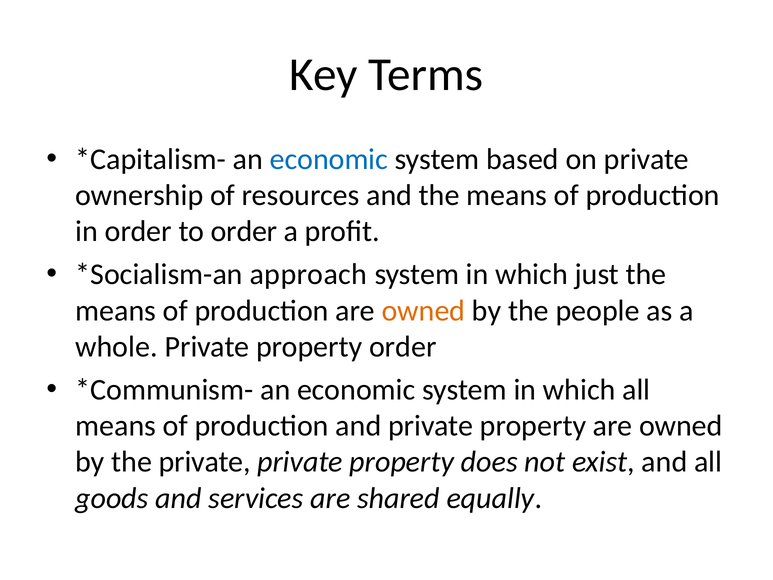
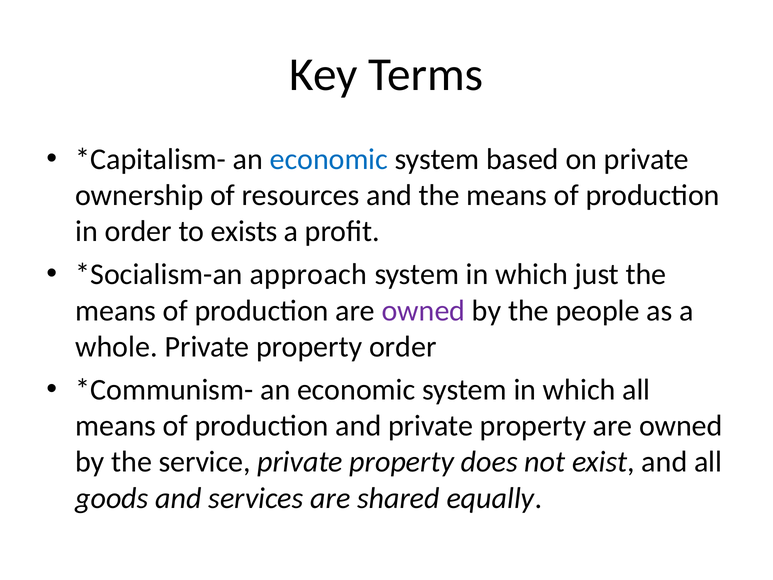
to order: order -> exists
owned at (423, 311) colour: orange -> purple
the private: private -> service
